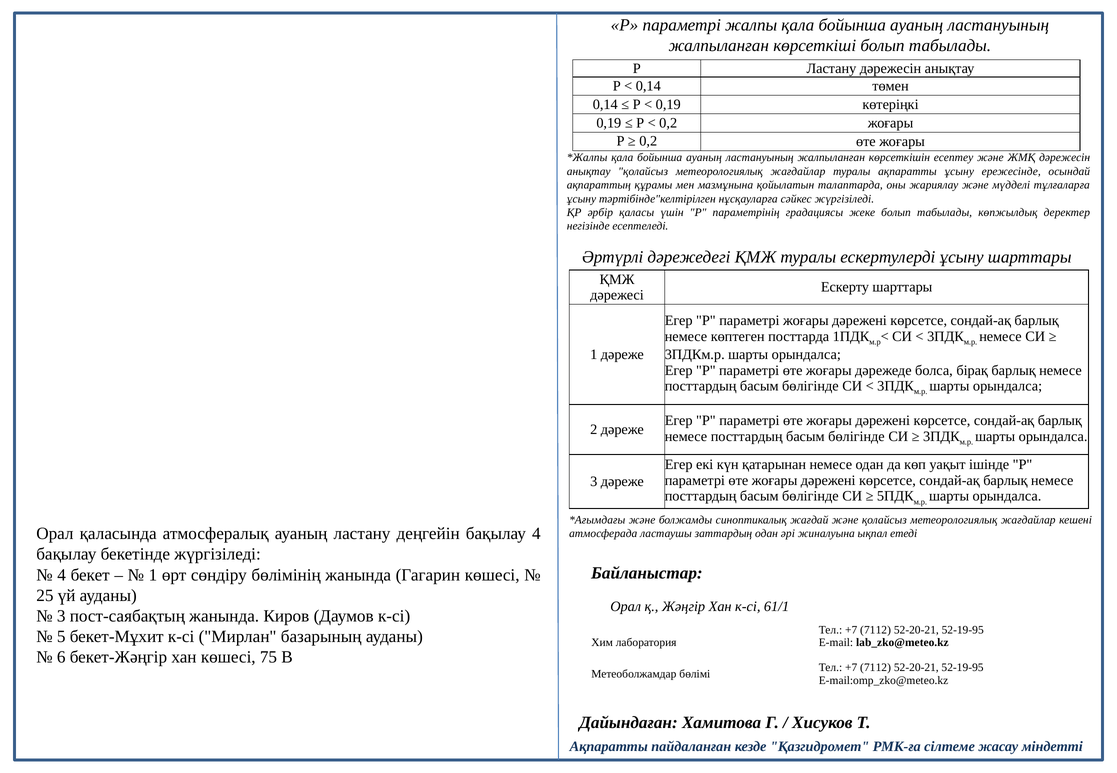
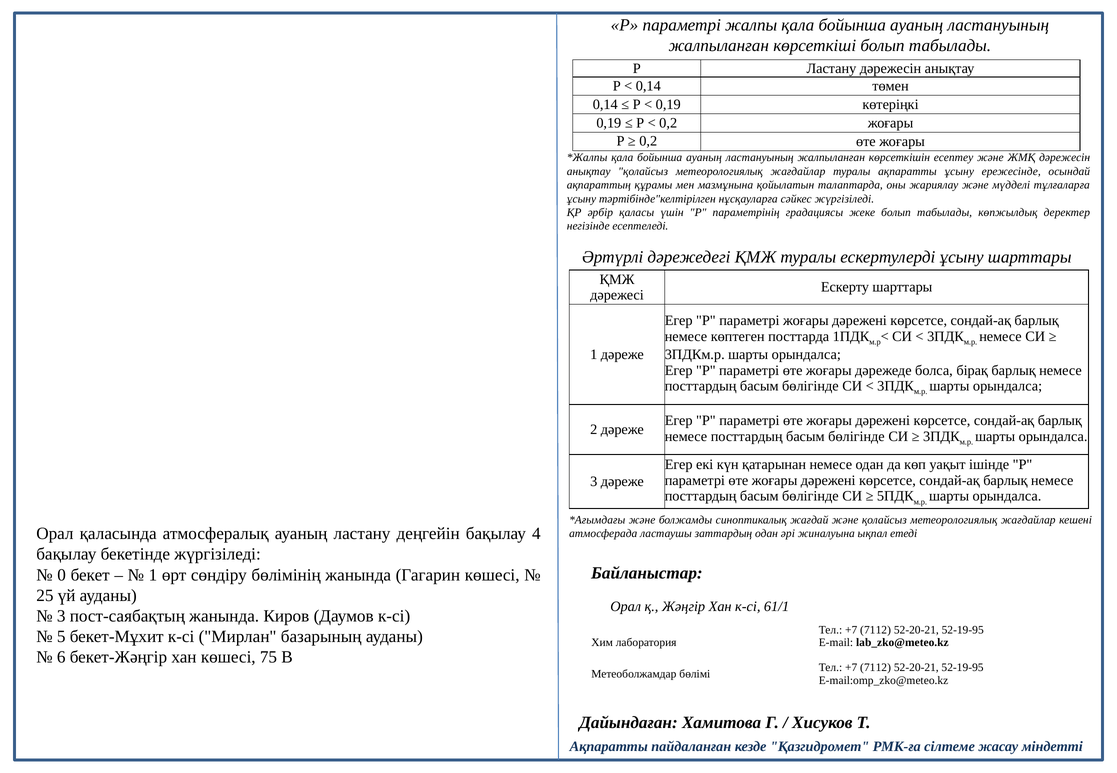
4 at (62, 575): 4 -> 0
